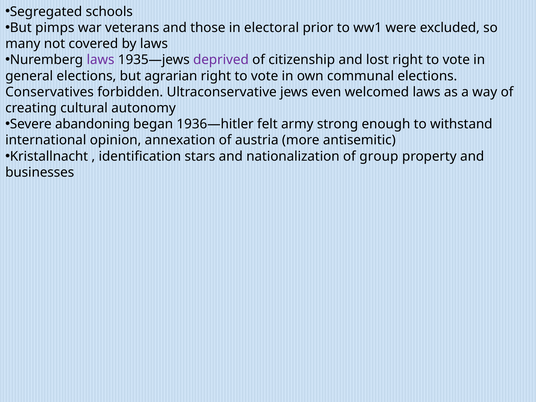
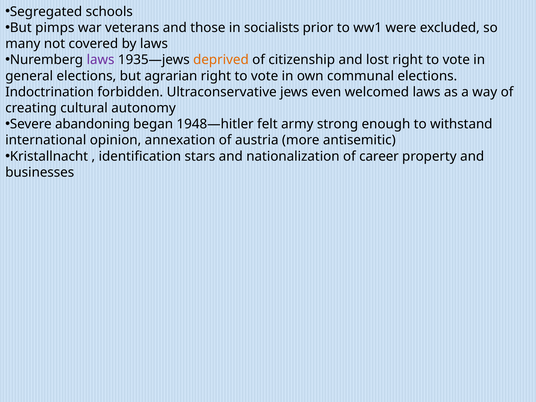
electoral: electoral -> socialists
deprived colour: purple -> orange
Conservatives: Conservatives -> Indoctrination
1936—hitler: 1936—hitler -> 1948—hitler
group: group -> career
